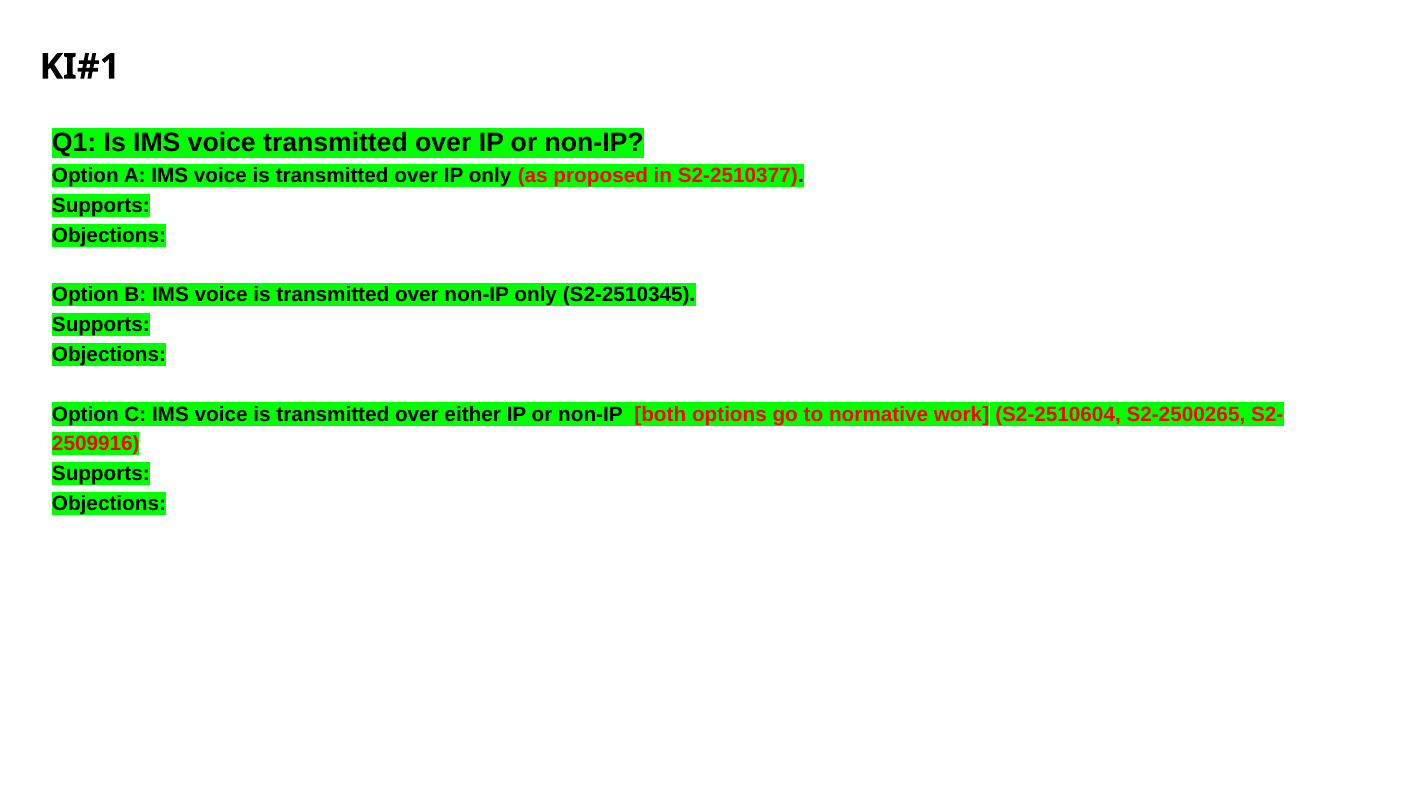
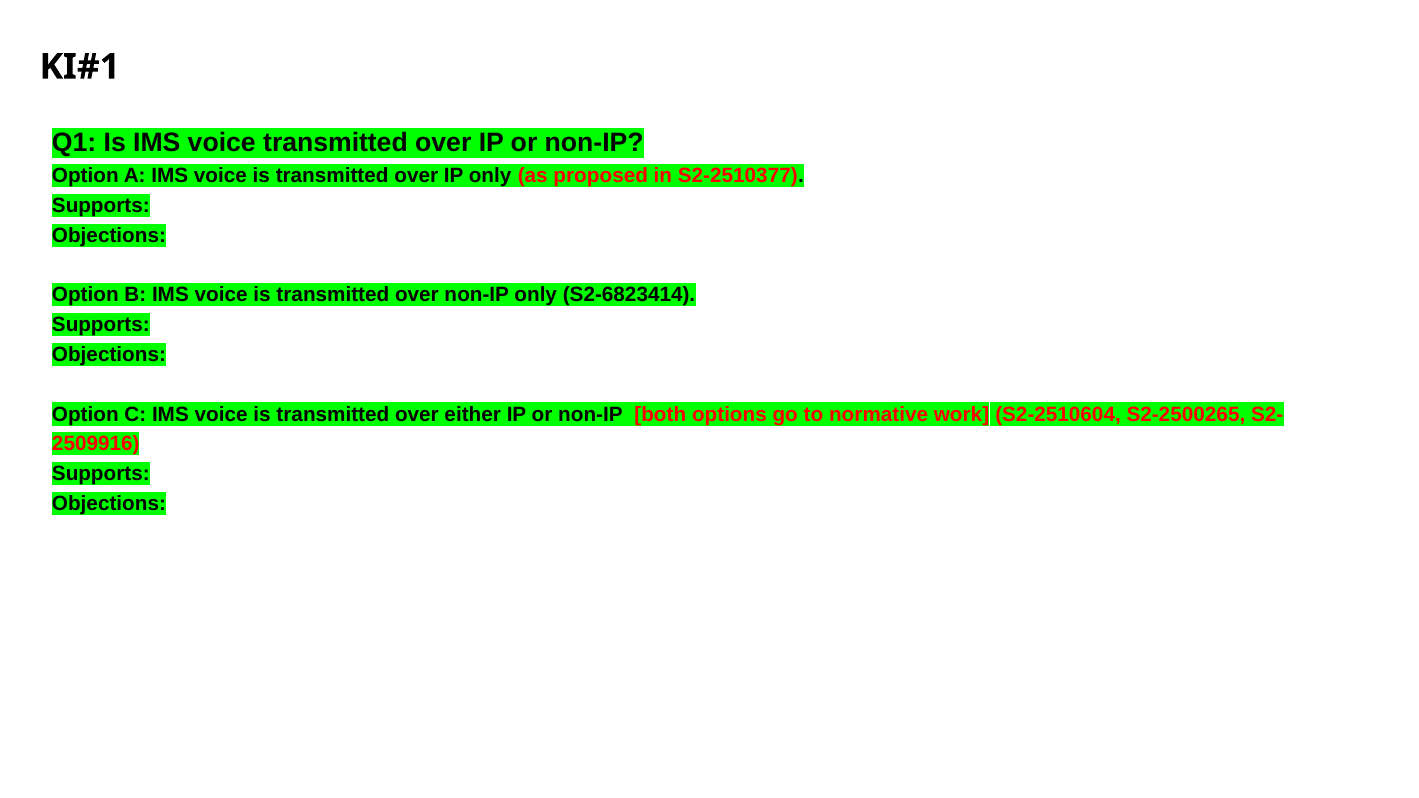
S2-2510345: S2-2510345 -> S2-6823414
